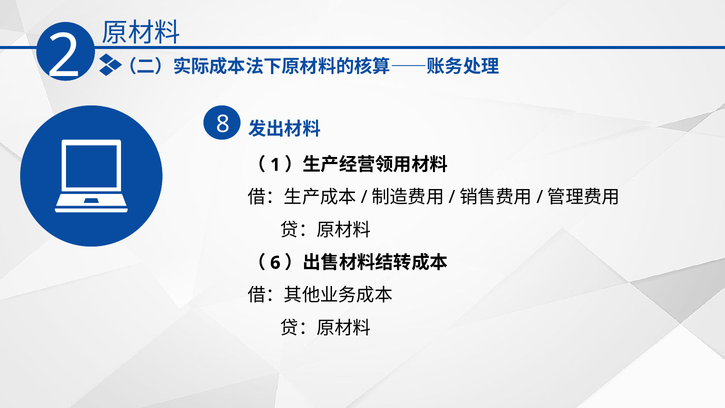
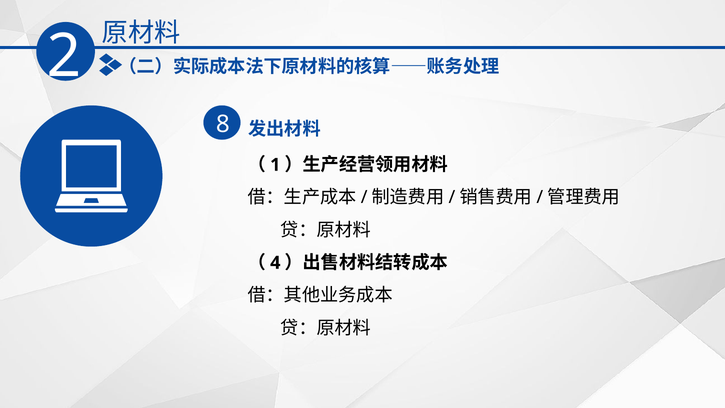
6: 6 -> 4
